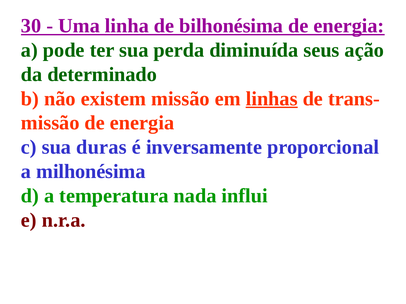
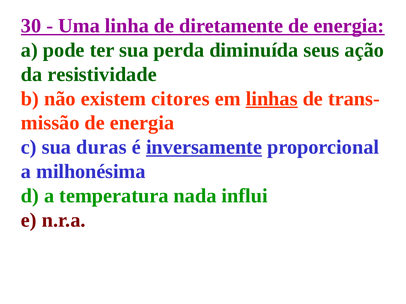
bilhonésima: bilhonésima -> diretamente
determinado: determinado -> resistividade
existem missão: missão -> citores
inversamente underline: none -> present
